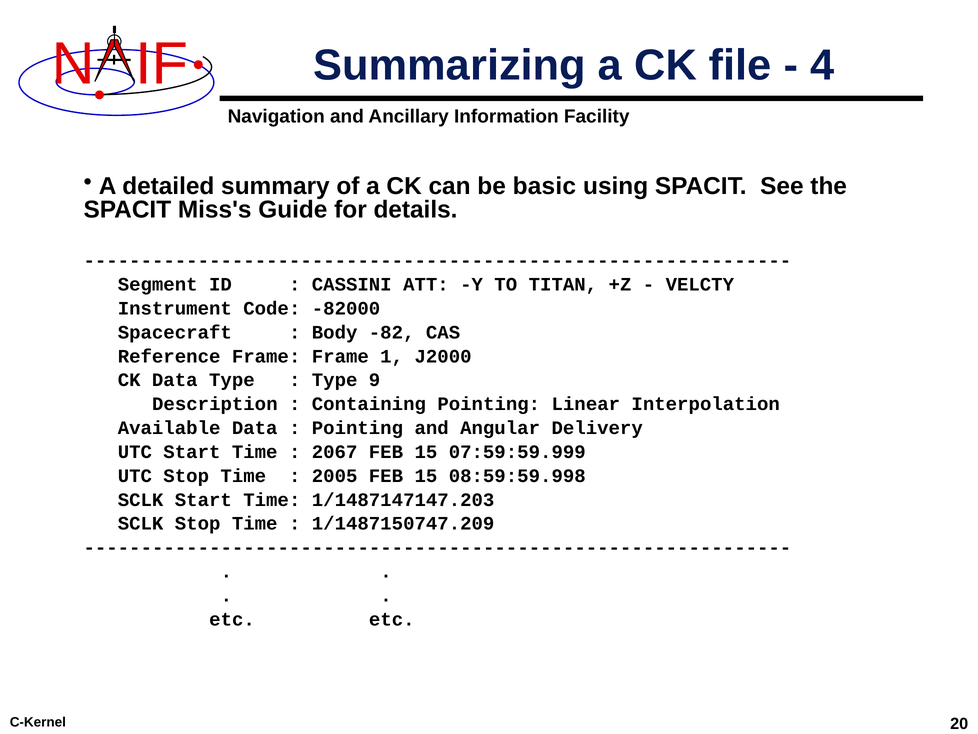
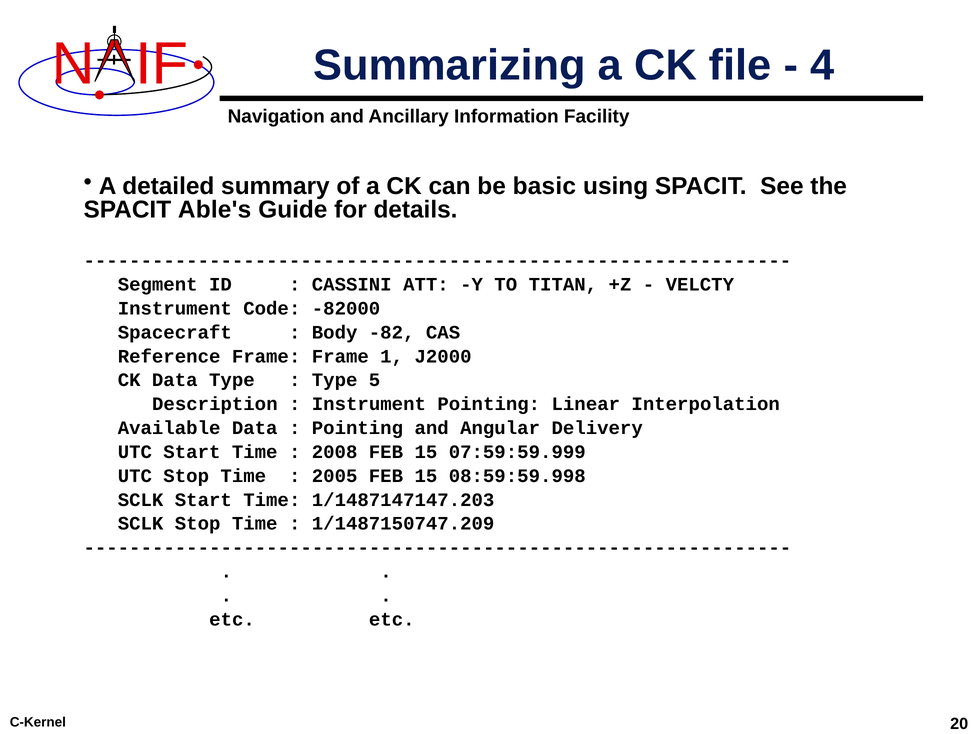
Miss's: Miss's -> Able's
9: 9 -> 5
Containing at (369, 404): Containing -> Instrument
2067: 2067 -> 2008
